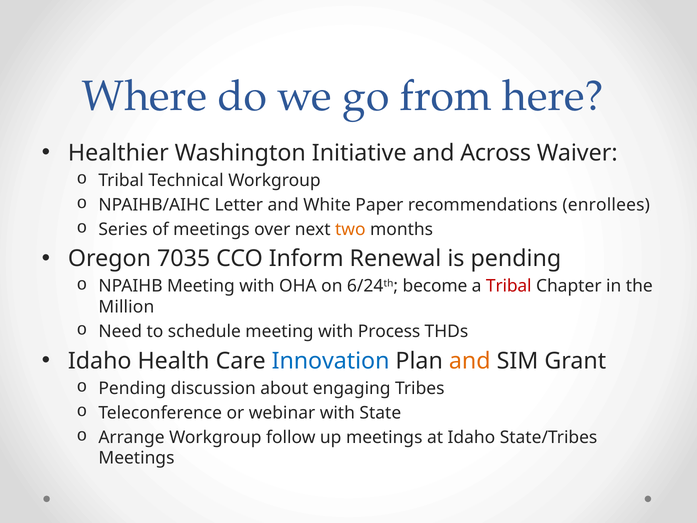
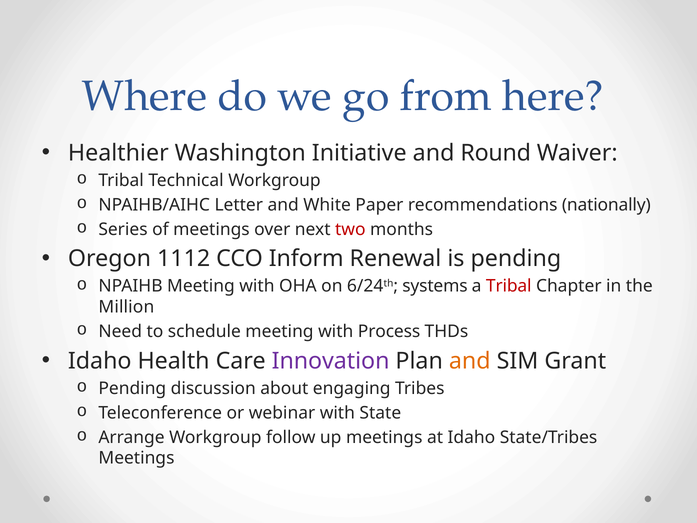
Across: Across -> Round
enrollees: enrollees -> nationally
two colour: orange -> red
7035: 7035 -> 1112
become: become -> systems
Innovation colour: blue -> purple
